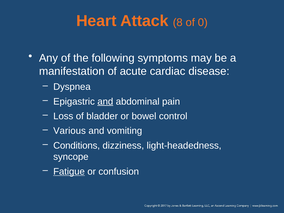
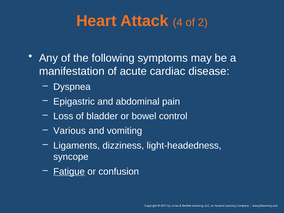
8: 8 -> 4
0: 0 -> 2
and at (105, 101) underline: present -> none
Conditions: Conditions -> Ligaments
